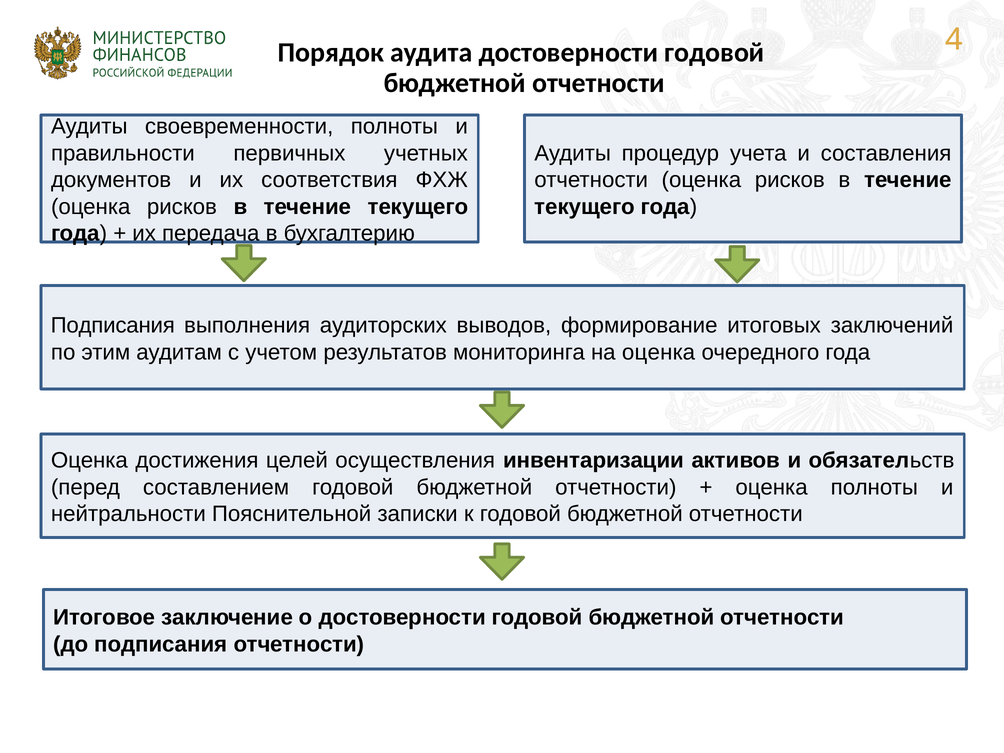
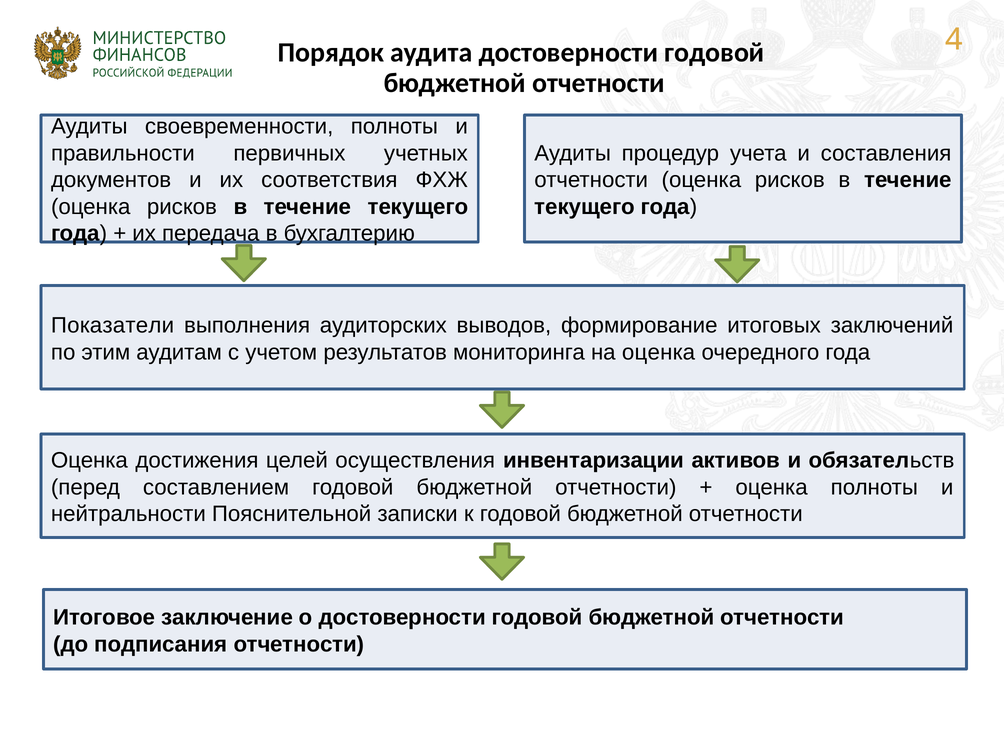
Подписания at (113, 325): Подписания -> Показатели
